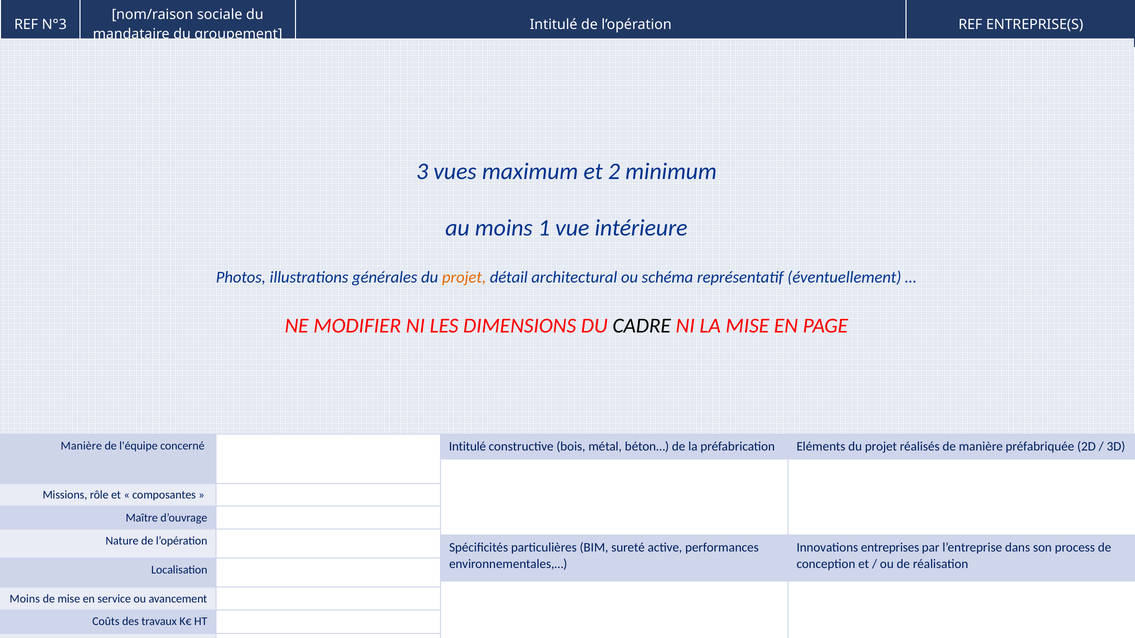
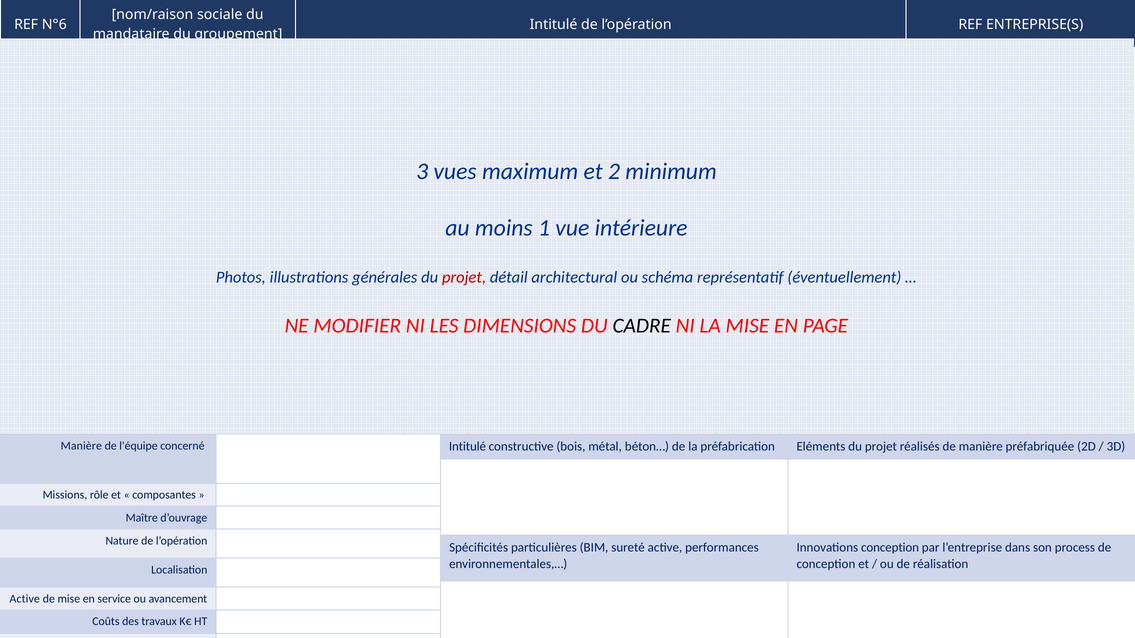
N°3: N°3 -> N°6
projet at (464, 277) colour: orange -> red
Innovations entreprises: entreprises -> conception
Moins at (25, 599): Moins -> Active
